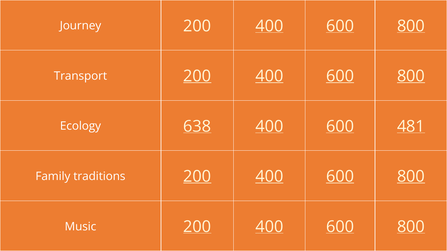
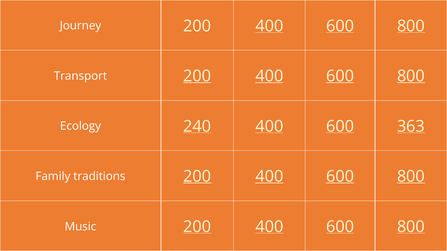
638: 638 -> 240
481: 481 -> 363
